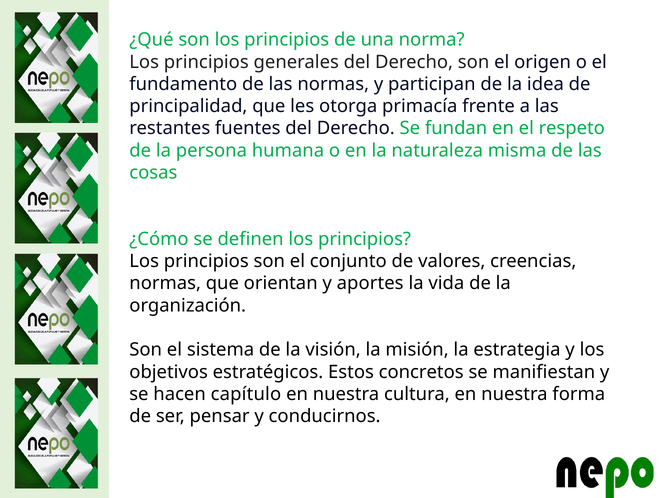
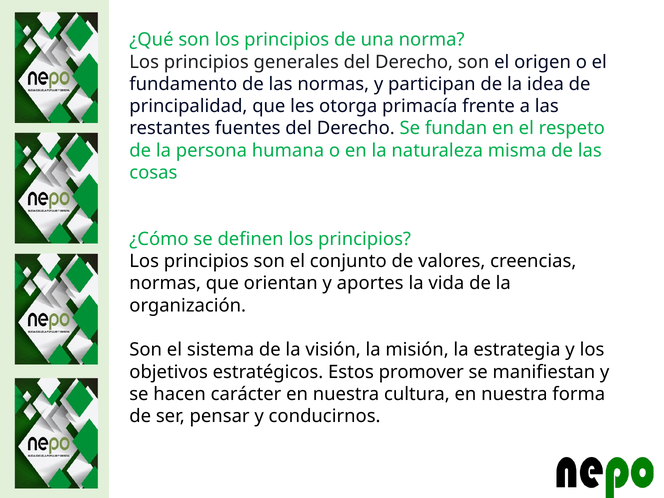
concretos: concretos -> promover
capítulo: capítulo -> carácter
